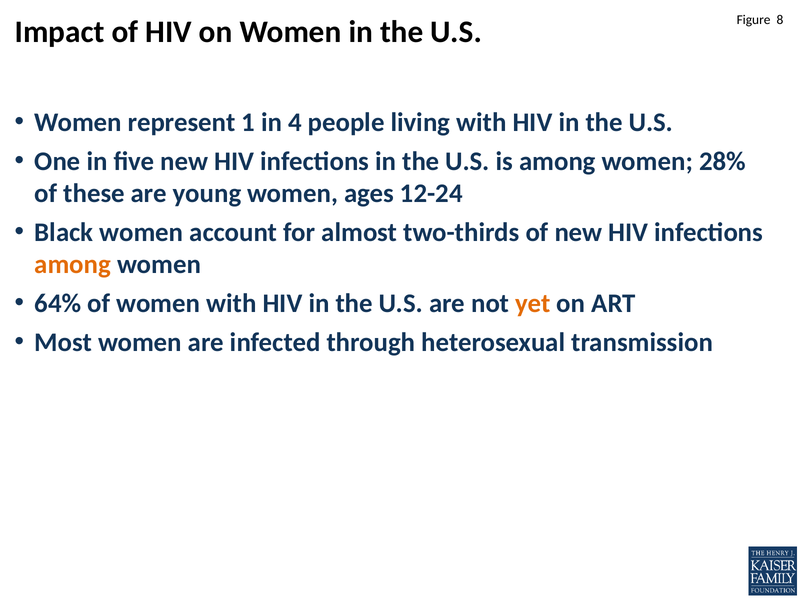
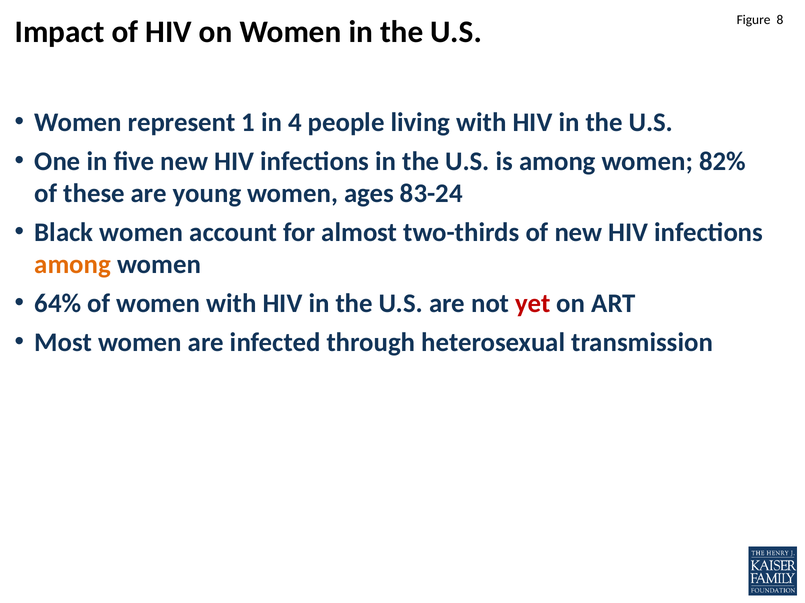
women 28%: 28% -> 82%
12-24: 12-24 -> 83-24
yet colour: orange -> red
